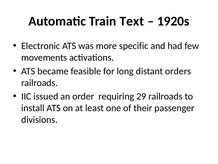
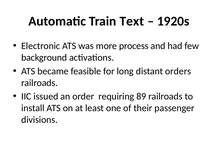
specific: specific -> process
movements: movements -> background
29: 29 -> 89
